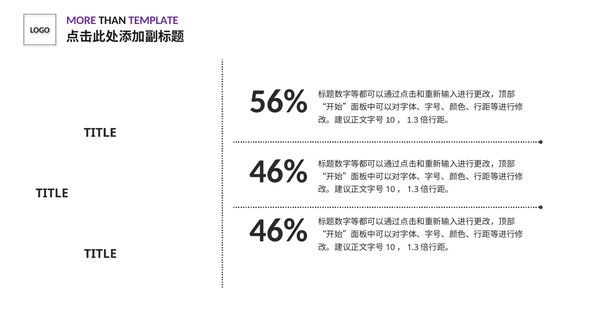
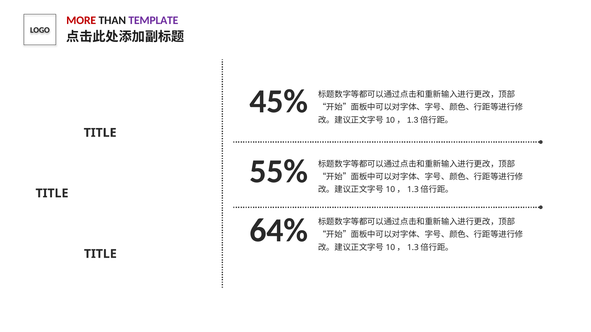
MORE colour: purple -> red
56%: 56% -> 45%
46% at (279, 172): 46% -> 55%
46% at (279, 231): 46% -> 64%
